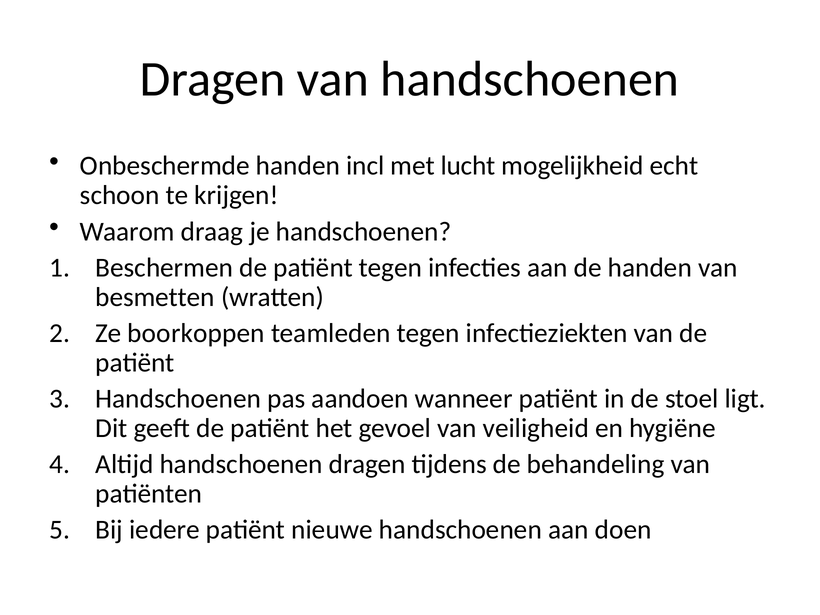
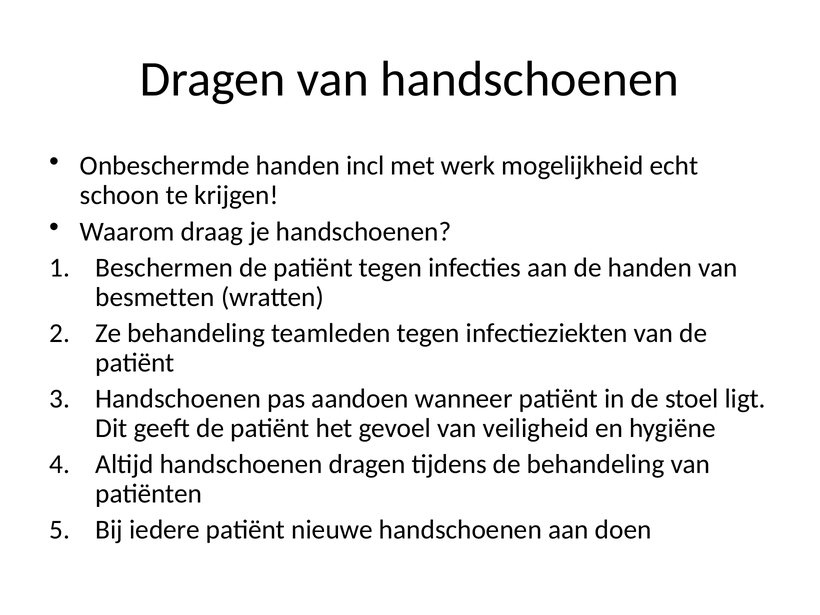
lucht: lucht -> werk
Ze boorkoppen: boorkoppen -> behandeling
